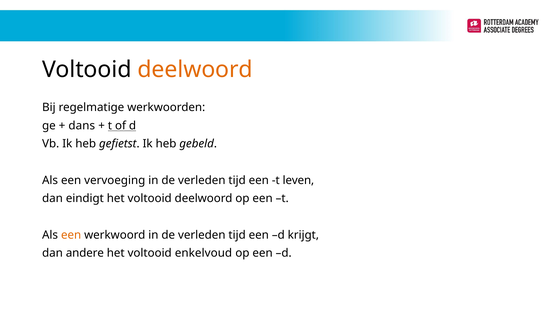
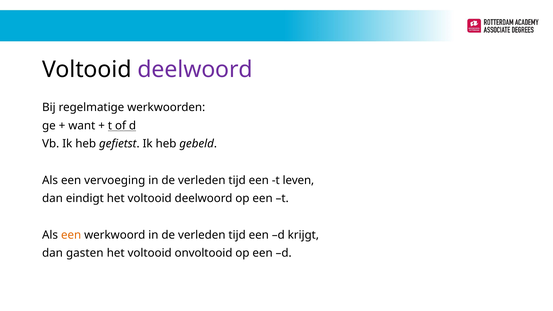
deelwoord at (195, 70) colour: orange -> purple
dans: dans -> want
andere: andere -> gasten
enkelvoud: enkelvoud -> onvoltooid
